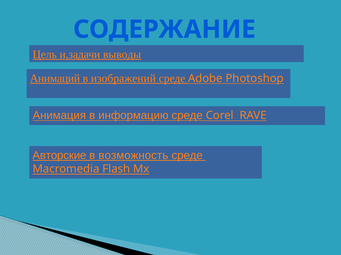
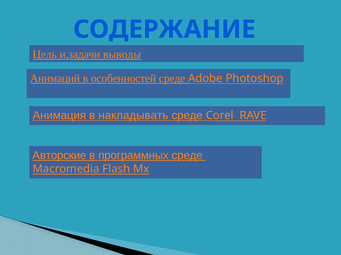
изображений: изображений -> особенностей
информацию: информацию -> накладывать
возможность: возможность -> программных
